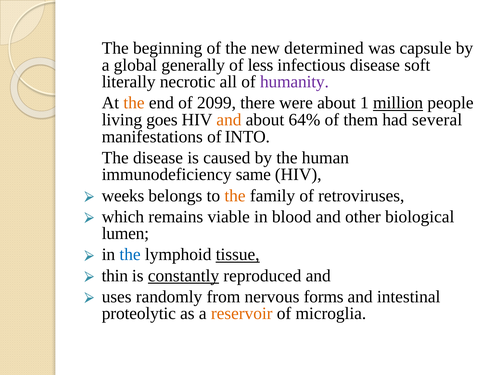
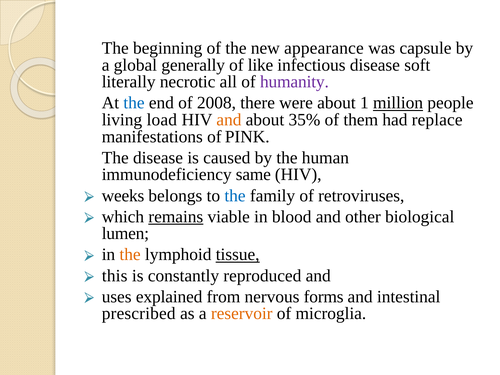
determined: determined -> appearance
less: less -> like
the at (134, 103) colour: orange -> blue
2099: 2099 -> 2008
goes: goes -> load
64%: 64% -> 35%
several: several -> replace
INTO: INTO -> PINK
the at (235, 196) colour: orange -> blue
remains underline: none -> present
the at (130, 255) colour: blue -> orange
thin: thin -> this
constantly underline: present -> none
randomly: randomly -> explained
proteolytic: proteolytic -> prescribed
